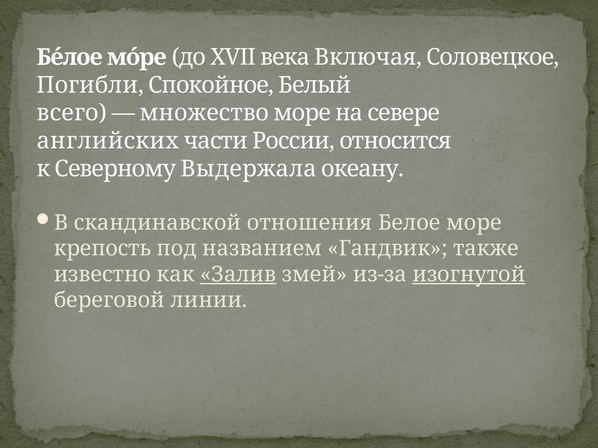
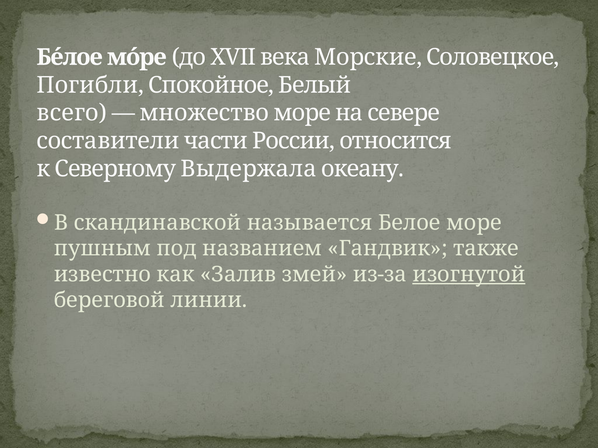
Включая: Включая -> Морские
английских: английских -> составители
отношения: отношения -> называется
крепость: крепость -> пушным
Залив underline: present -> none
